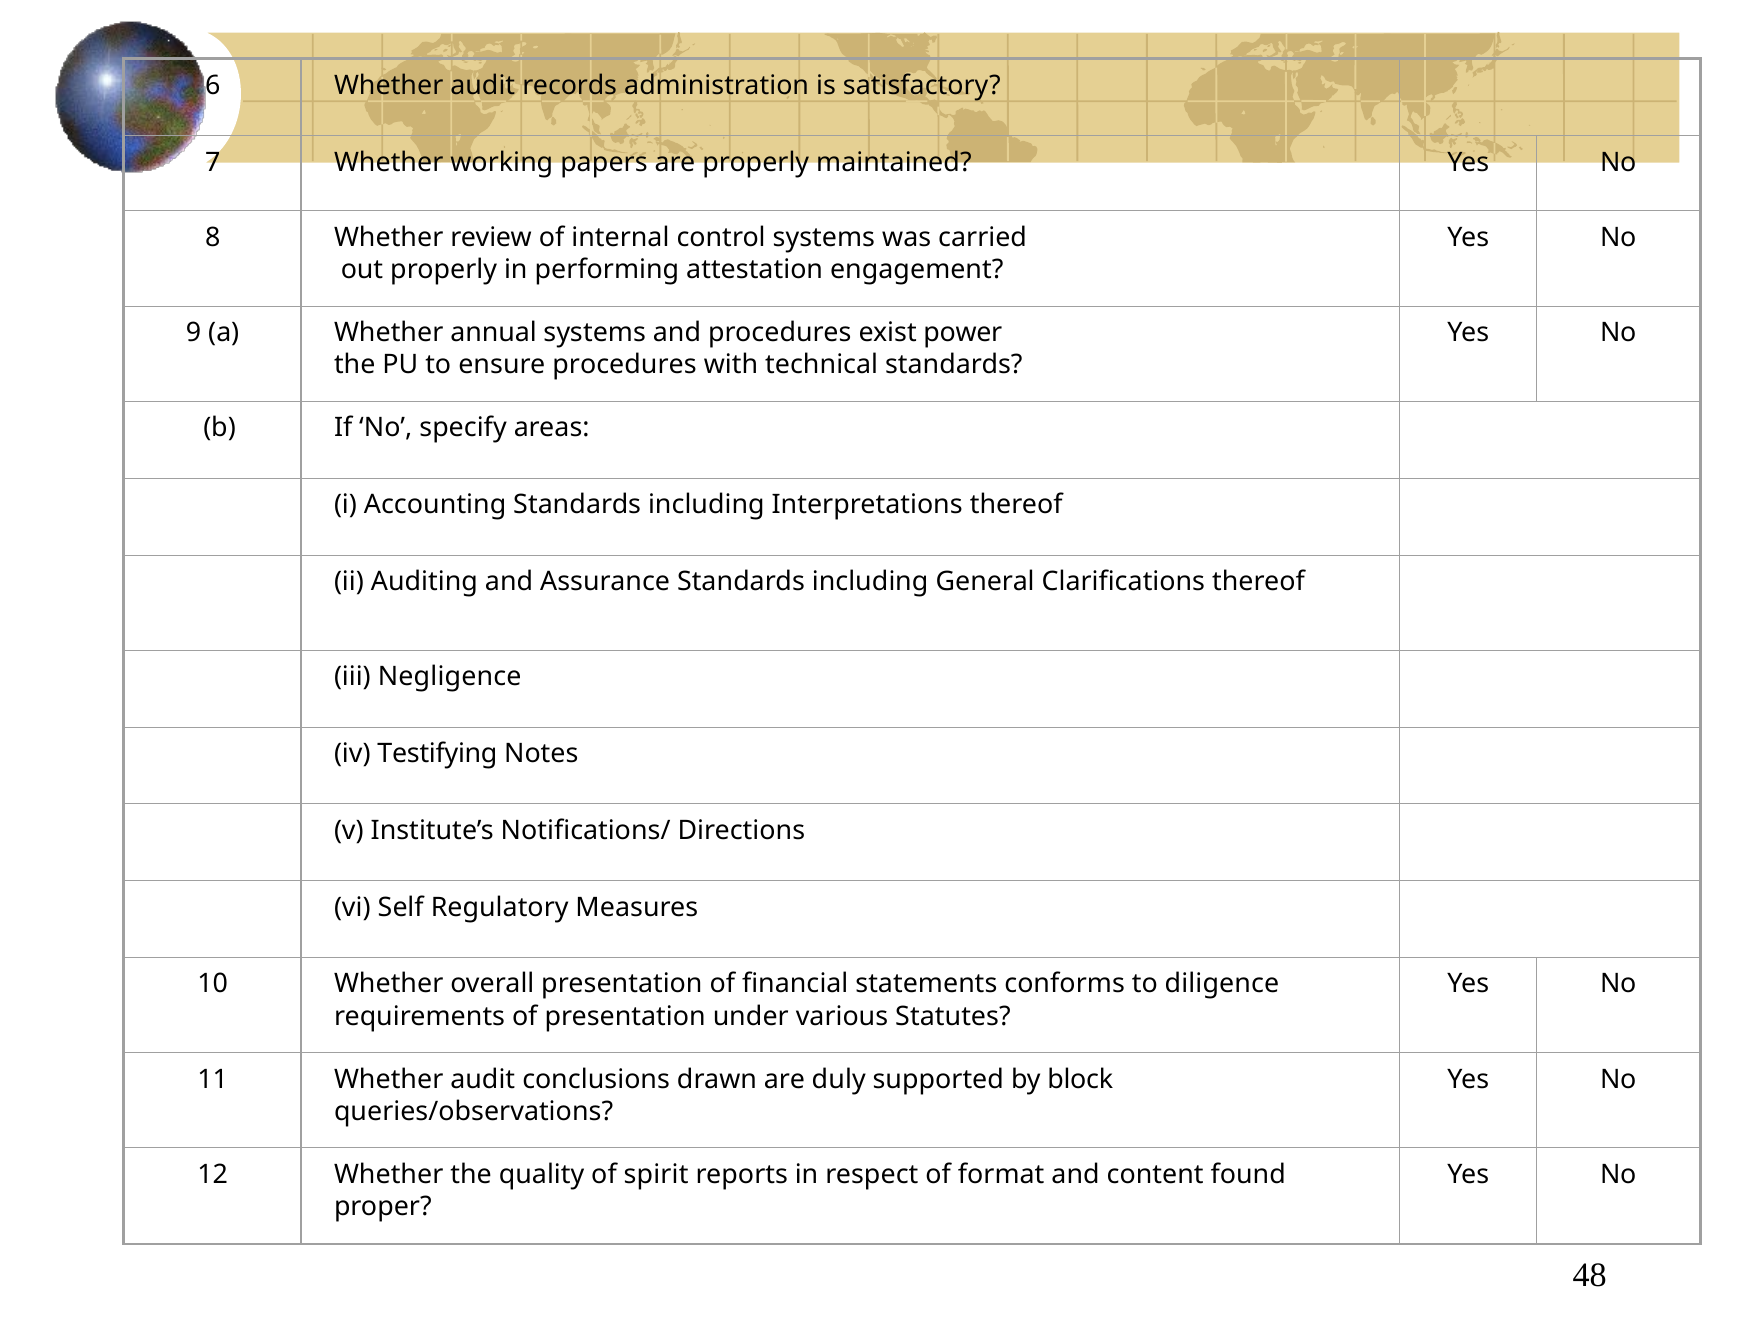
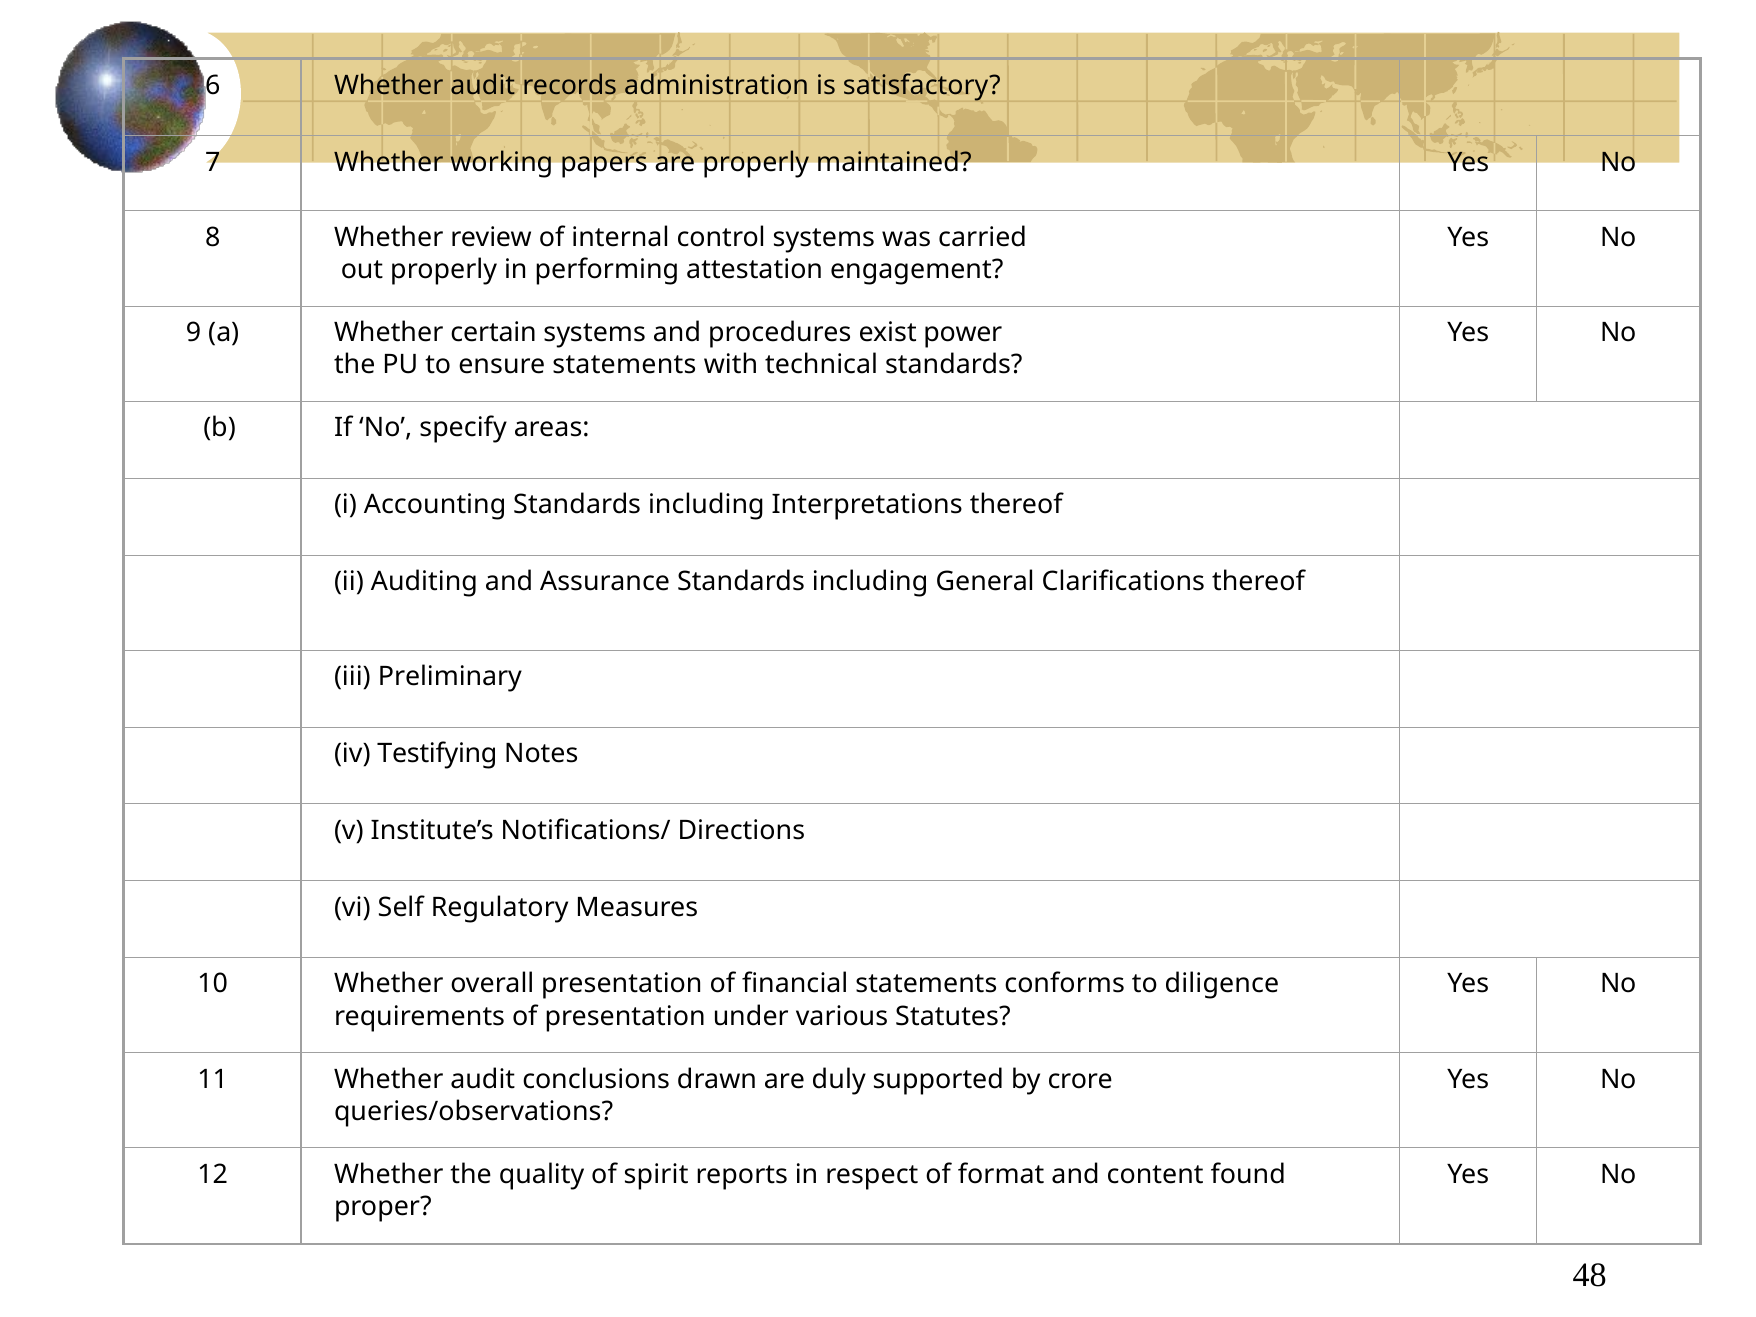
annual: annual -> certain
ensure procedures: procedures -> statements
Negligence: Negligence -> Preliminary
block: block -> crore
